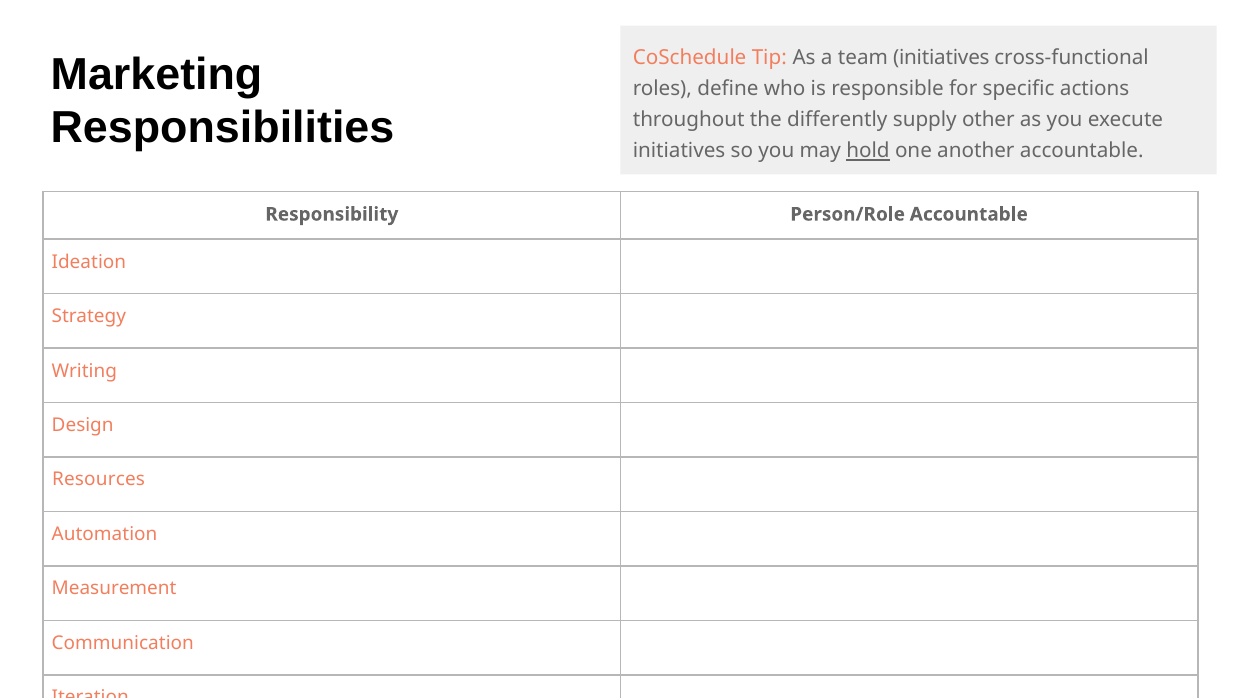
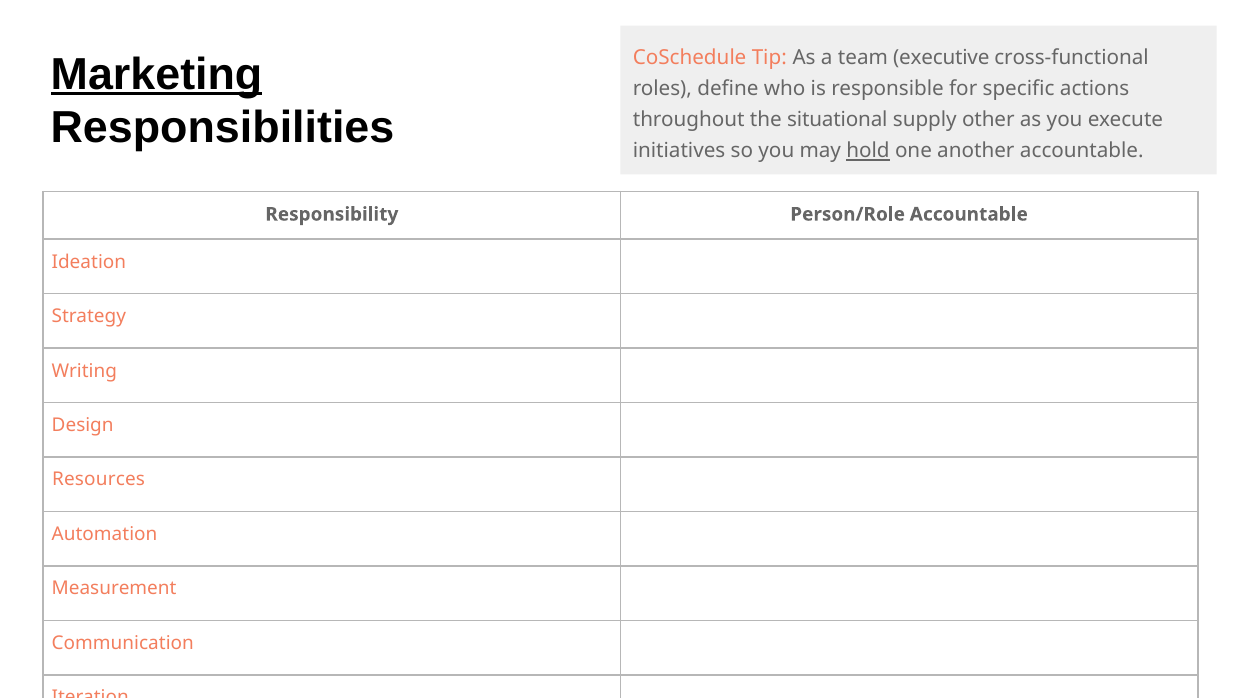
team initiatives: initiatives -> executive
Marketing underline: none -> present
differently: differently -> situational
